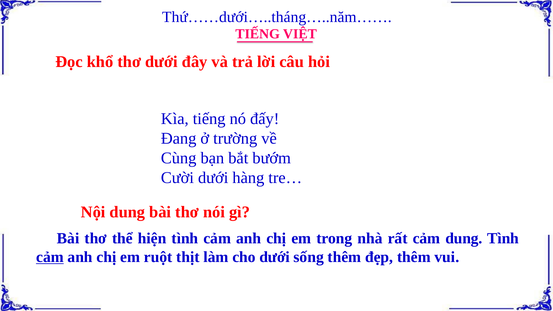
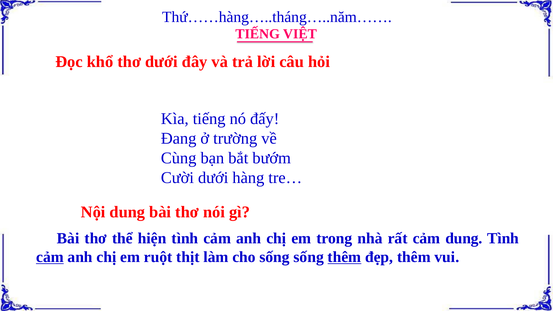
Thứ……dưới…..tháng…..năm……: Thứ……dưới…..tháng…..năm…… -> Thứ……hàng…..tháng…..năm……
cho dưới: dưới -> sống
thêm at (344, 257) underline: none -> present
